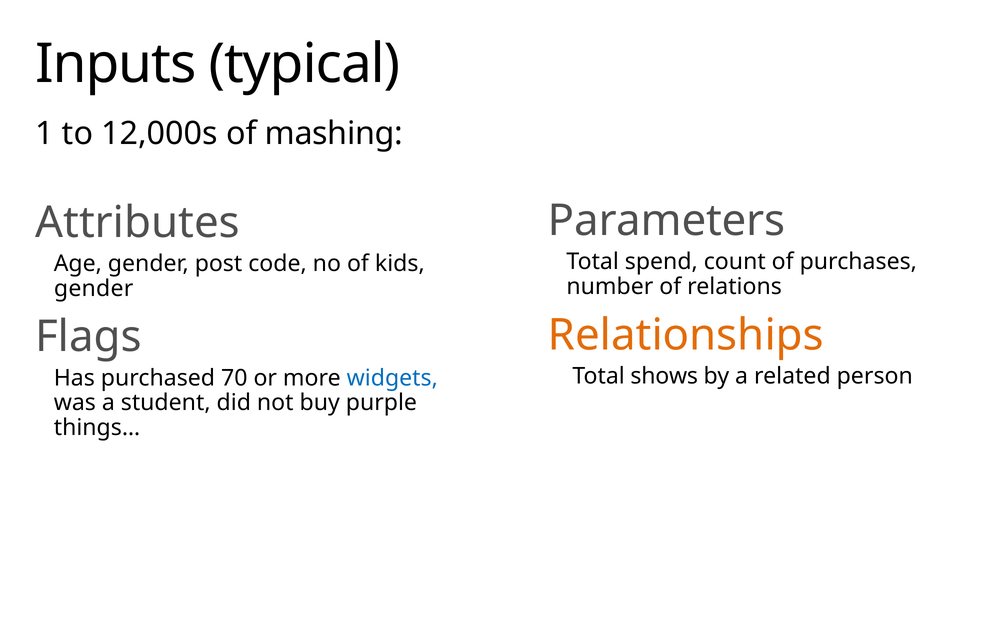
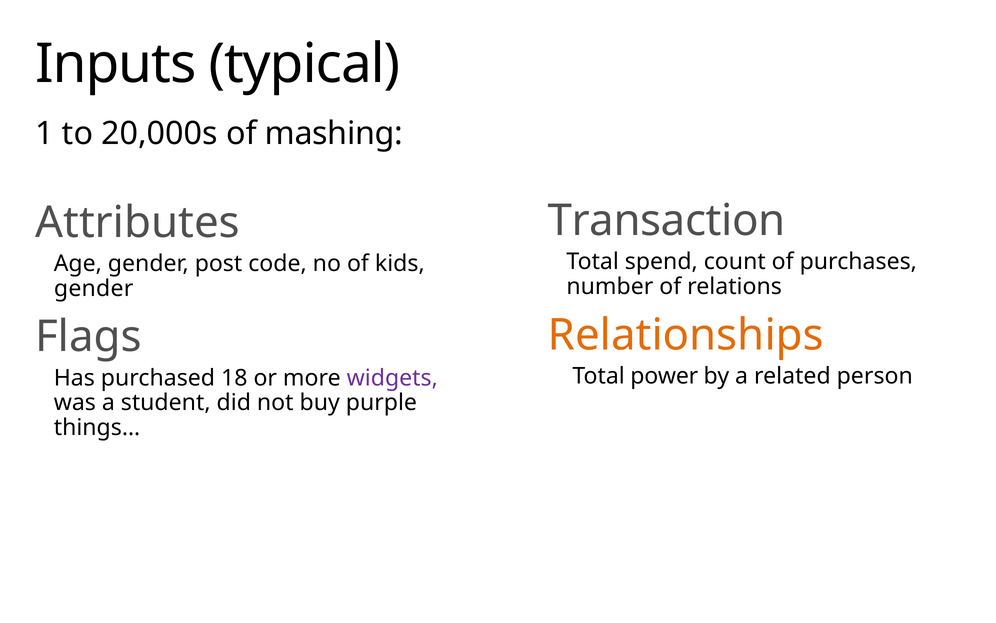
12,000s: 12,000s -> 20,000s
Parameters: Parameters -> Transaction
shows: shows -> power
70: 70 -> 18
widgets colour: blue -> purple
